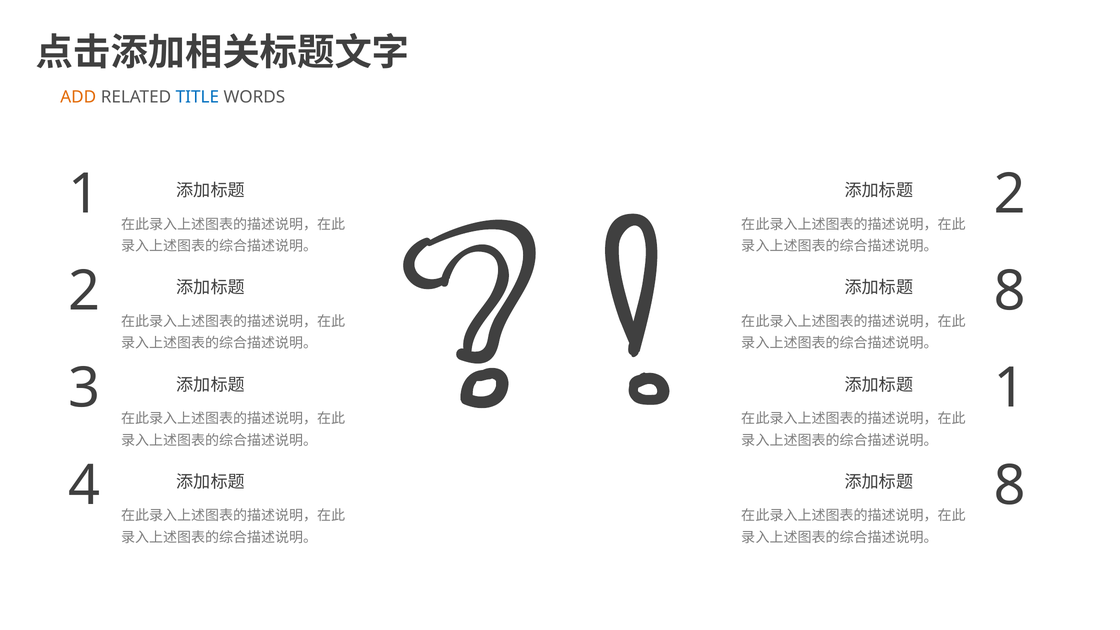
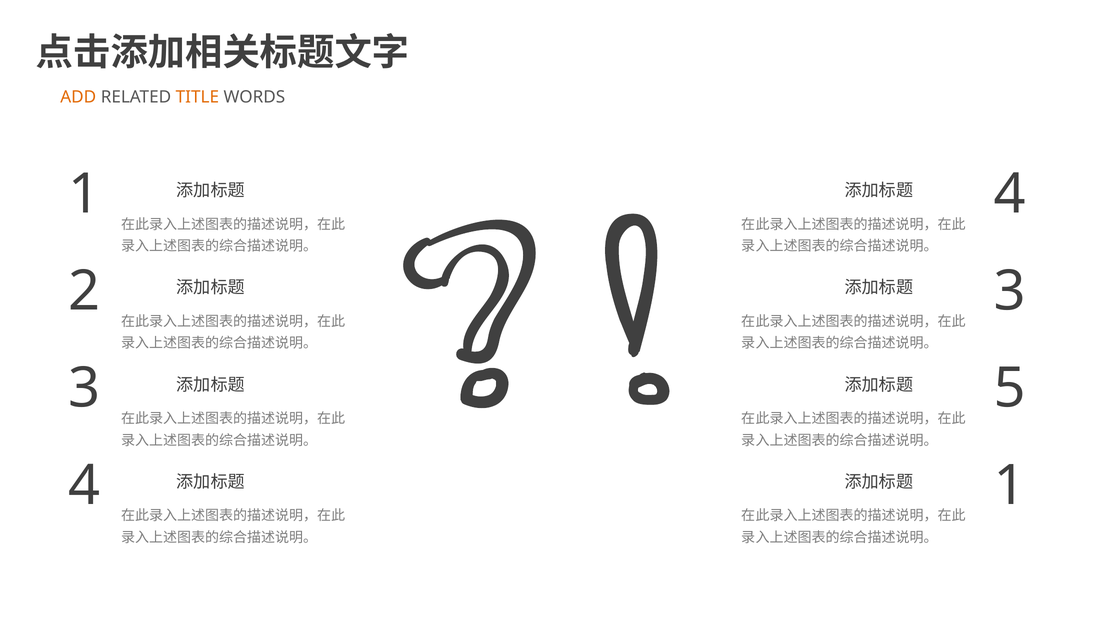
TITLE colour: blue -> orange
2 at (1010, 194): 2 -> 4
8 at (1010, 291): 8 -> 3
1 at (1010, 389): 1 -> 5
8 at (1010, 486): 8 -> 1
